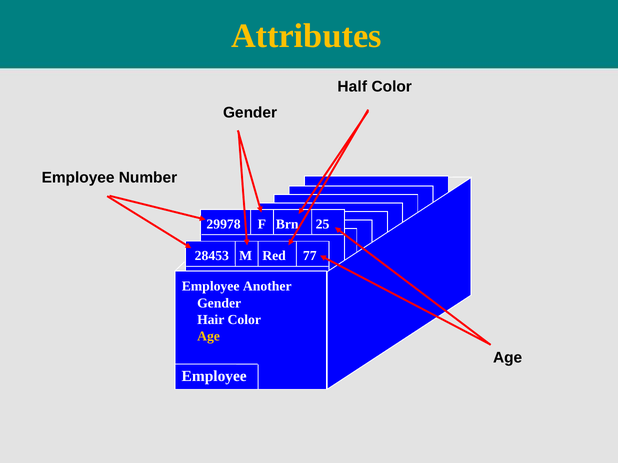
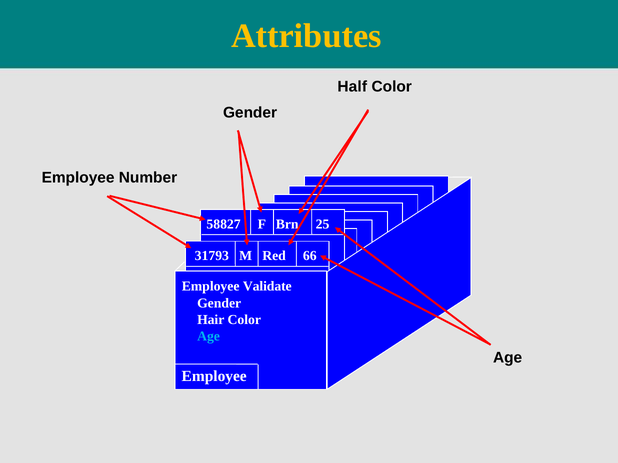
29978: 29978 -> 58827
28453: 28453 -> 31793
77: 77 -> 66
Another: Another -> Validate
Age at (209, 337) colour: yellow -> light blue
